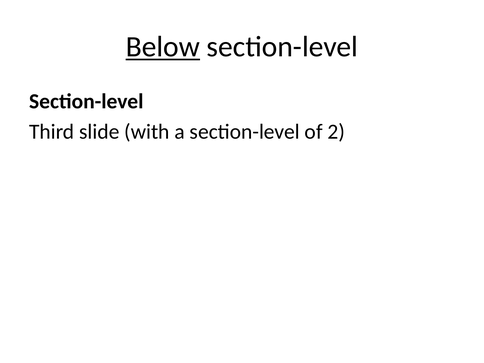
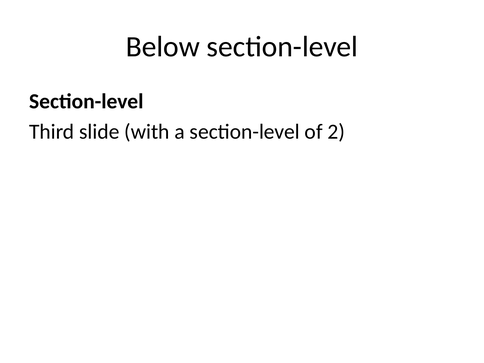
Below underline: present -> none
